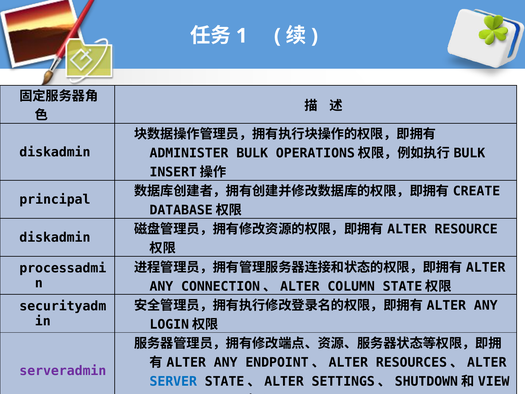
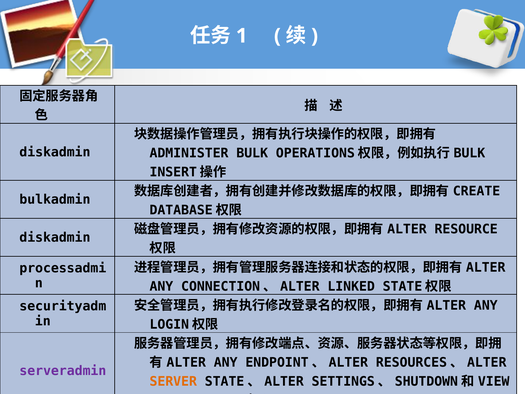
principal: principal -> bulkadmin
COLUMN at (351, 286): COLUMN -> LINKED
SERVER at (173, 381) colour: blue -> orange
